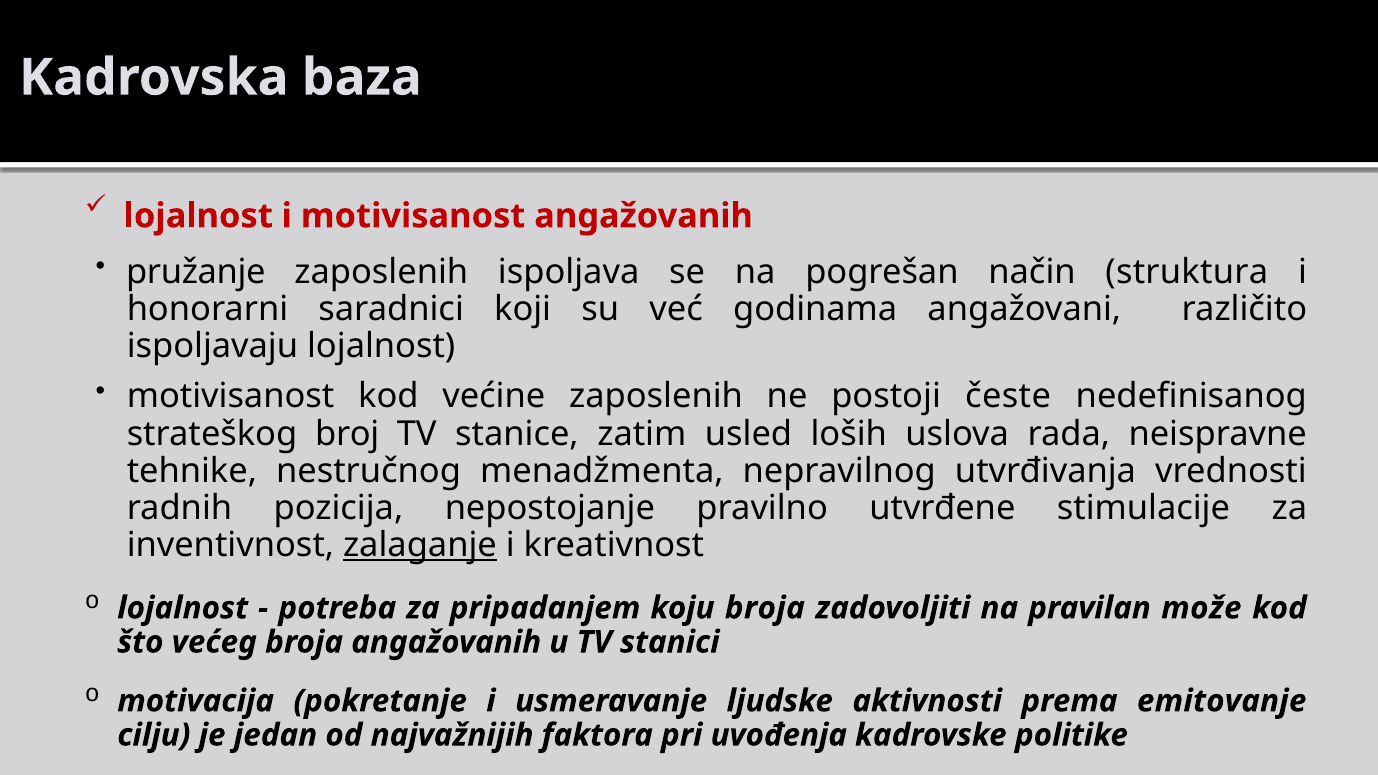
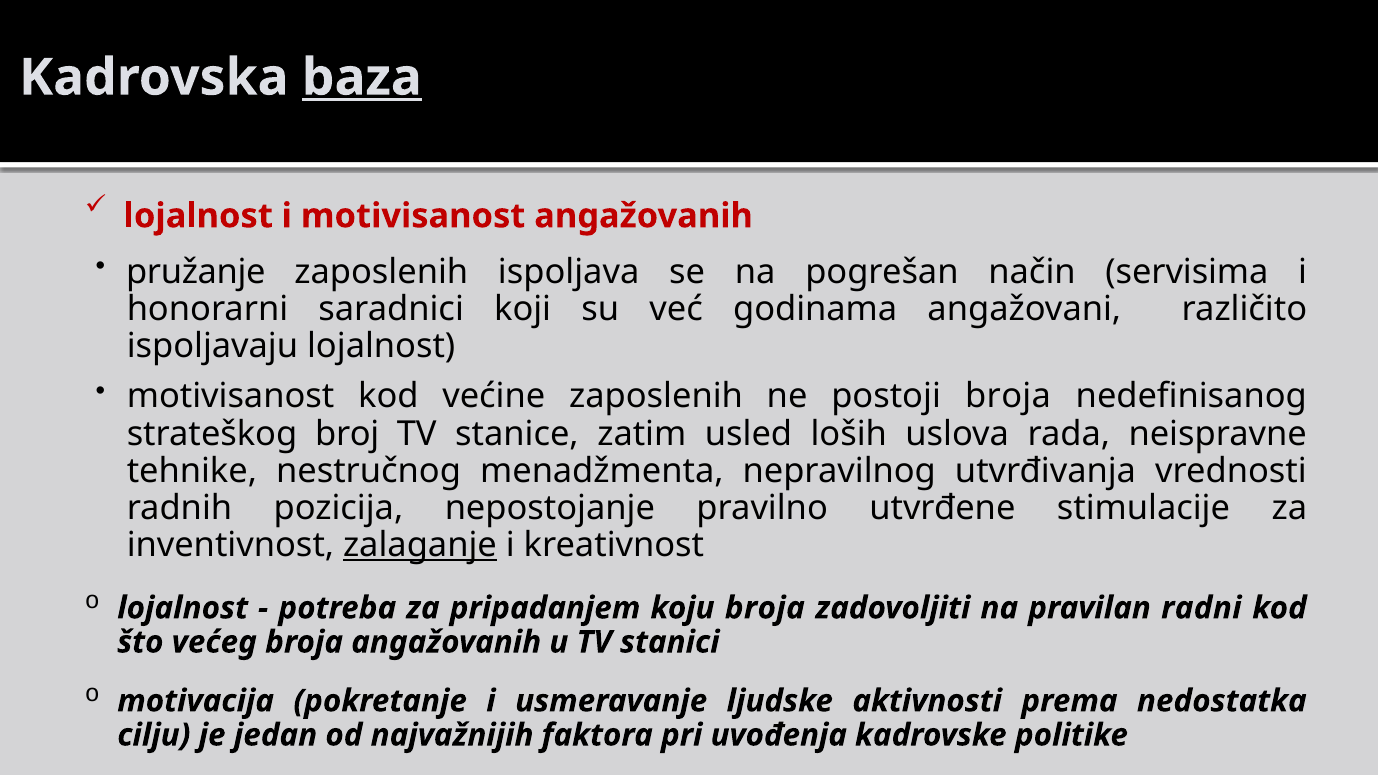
baza underline: none -> present
struktura: struktura -> servisima
postoji česte: česte -> broja
može: može -> radni
emitovanje: emitovanje -> nedostatka
